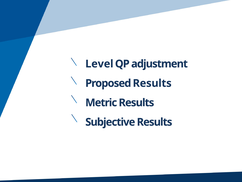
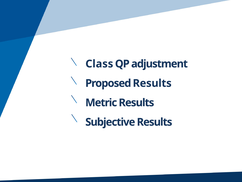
Level: Level -> Class
